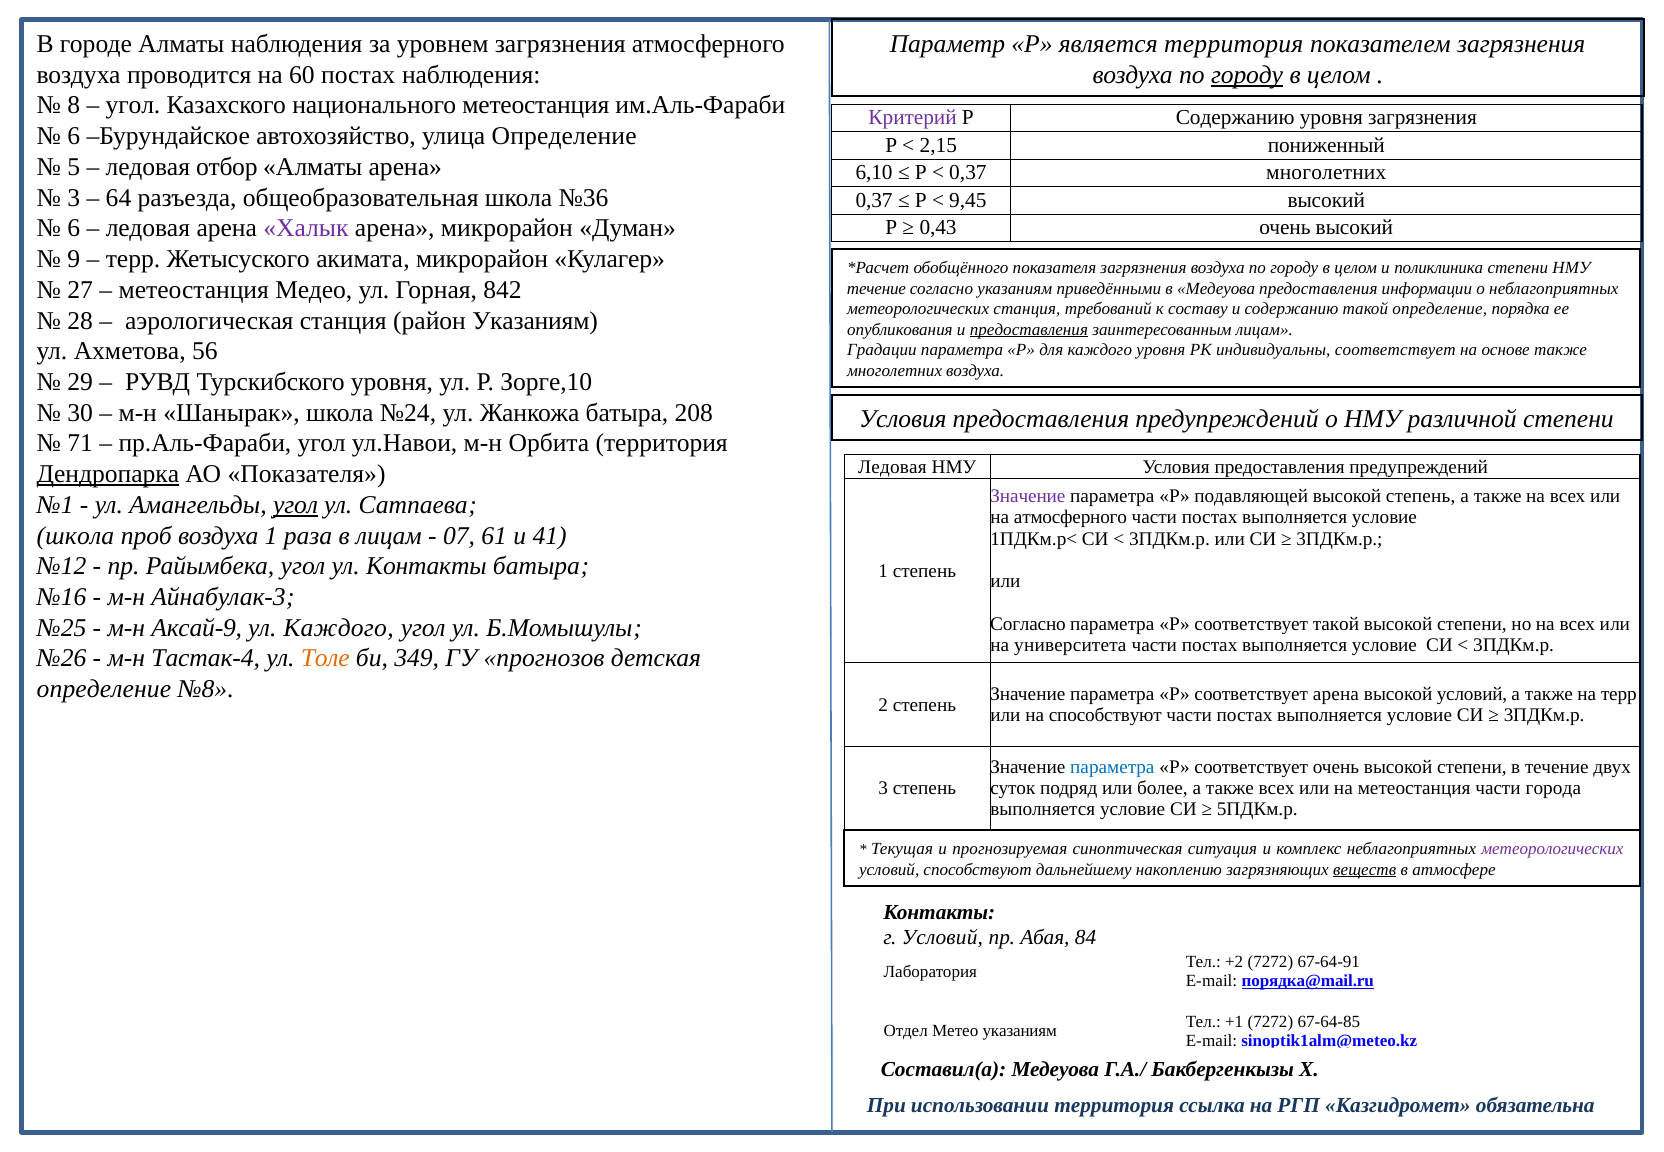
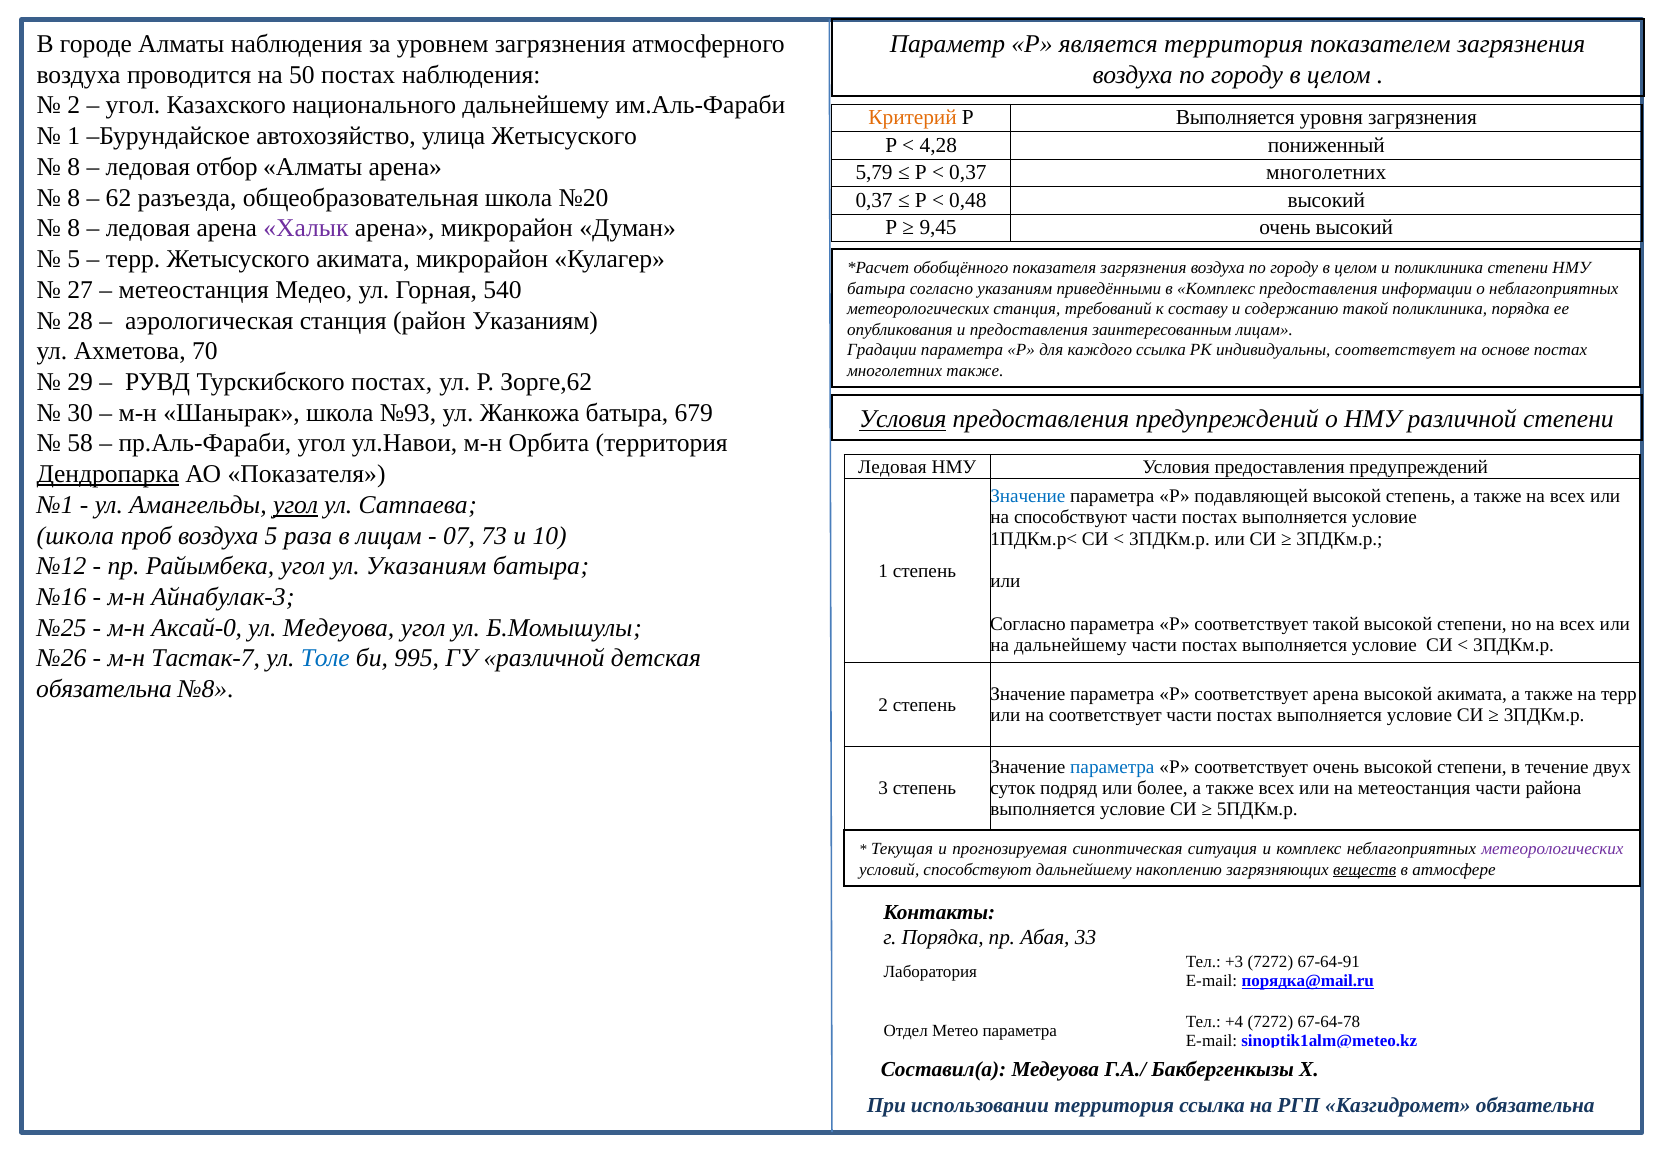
60: 60 -> 50
городу at (1247, 75) underline: present -> none
8 at (74, 106): 8 -> 2
национального метеостанция: метеостанция -> дальнейшему
Критерий colour: purple -> orange
Р Содержанию: Содержанию -> Выполняется
6 at (74, 136): 6 -> 1
улица Определение: Определение -> Жетысуского
2,15: 2,15 -> 4,28
5 at (74, 167): 5 -> 8
6,10: 6,10 -> 5,79
3 at (74, 198): 3 -> 8
64: 64 -> 62
№36: №36 -> №20
9,45: 9,45 -> 0,48
6 at (74, 228): 6 -> 8
0,43: 0,43 -> 9,45
9 at (74, 259): 9 -> 5
842: 842 -> 540
течение at (876, 289): течение -> батыра
в Медеуова: Медеуова -> Комплекс
такой определение: определение -> поликлиника
предоставления at (1029, 330) underline: present -> none
56: 56 -> 70
каждого уровня: уровня -> ссылка
основе также: также -> постах
многолетних воздуха: воздуха -> также
Турскибского уровня: уровня -> постах
Зорге,10: Зорге,10 -> Зорге,62
№24: №24 -> №93
208: 208 -> 679
Условия at (903, 419) underline: none -> present
71: 71 -> 58
Значение at (1028, 496) colour: purple -> blue
на атмосферного: атмосферного -> способствуют
воздуха 1: 1 -> 5
61: 61 -> 73
41: 41 -> 10
ул Контакты: Контакты -> Указаниям
Аксай-9: Аксай-9 -> Аксай-0
ул Каждого: Каждого -> Медеуова
на университета: университета -> дальнейшему
Тастак-4: Тастак-4 -> Тастак-7
Толе colour: orange -> blue
349: 349 -> 995
ГУ прогнозов: прогнозов -> различной
определение at (104, 689): определение -> обязательна
высокой условий: условий -> акимата
на способствуют: способствуют -> соответствует
города: города -> района
г Условий: Условий -> Порядка
84: 84 -> 33
+2: +2 -> +3
+1: +1 -> +4
67-64-85: 67-64-85 -> 67-64-78
Метео указаниям: указаниям -> параметра
